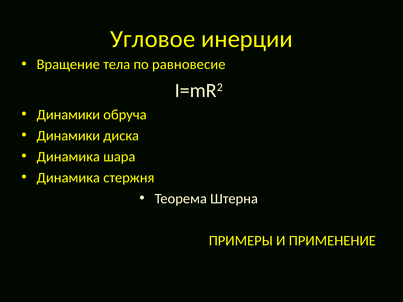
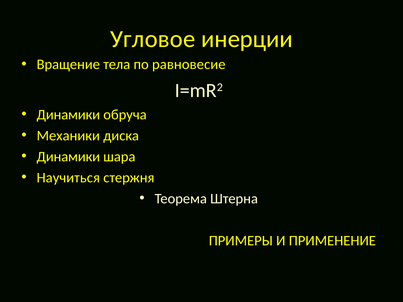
Динамики at (68, 136): Динамики -> Механики
Динамика at (68, 157): Динамика -> Динамики
Динамика at (68, 178): Динамика -> Научиться
